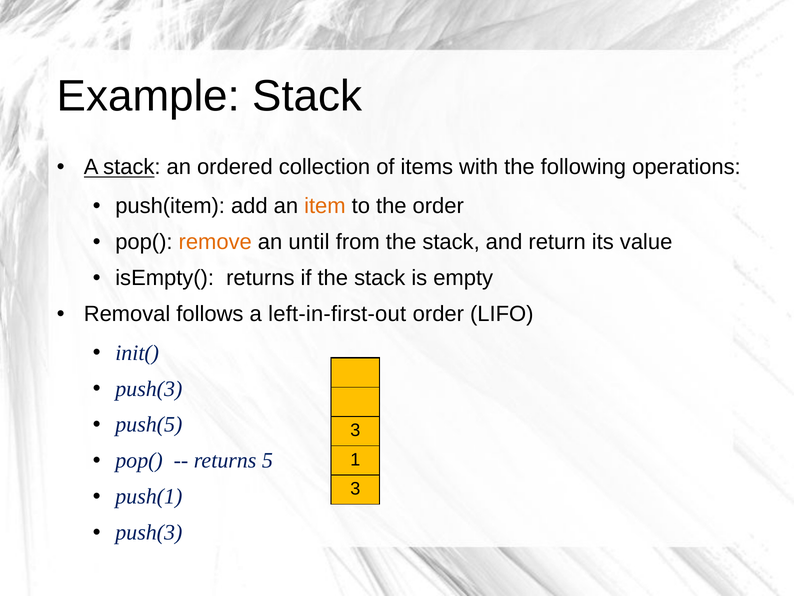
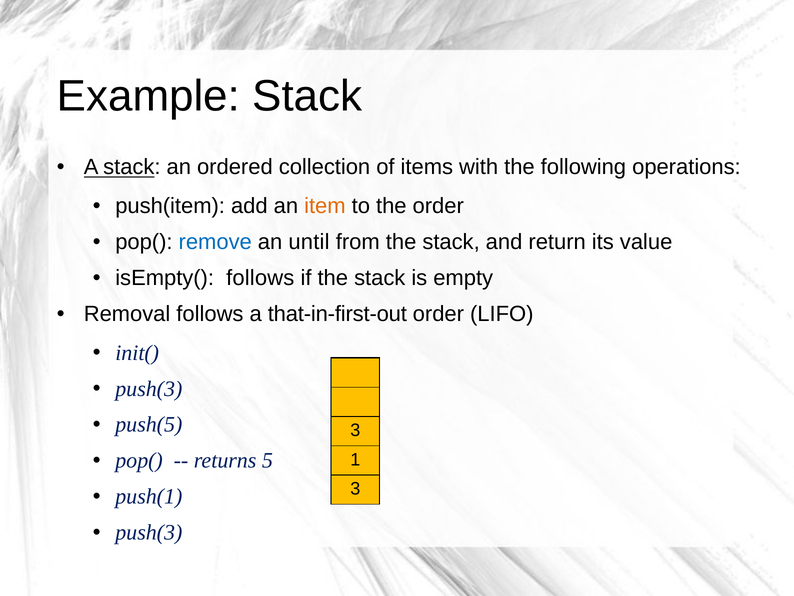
remove colour: orange -> blue
isEmpty( returns: returns -> follows
left-in-first-out: left-in-first-out -> that-in-first-out
